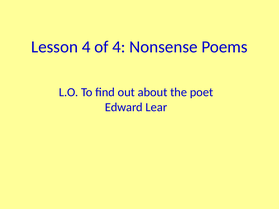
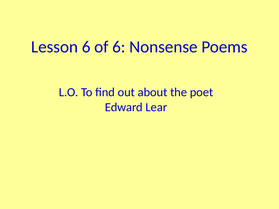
Lesson 4: 4 -> 6
of 4: 4 -> 6
